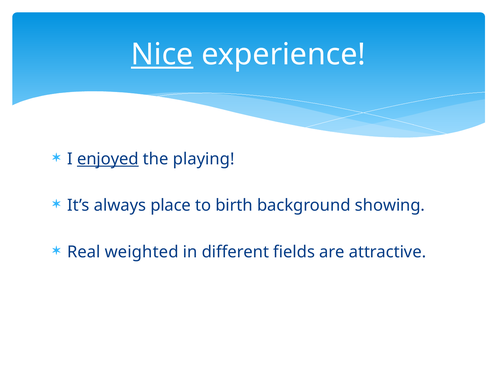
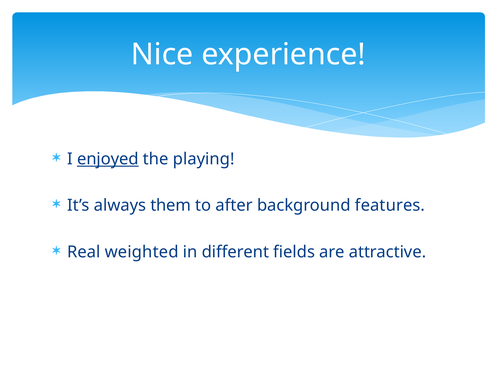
Nice underline: present -> none
place: place -> them
birth: birth -> after
showing: showing -> features
